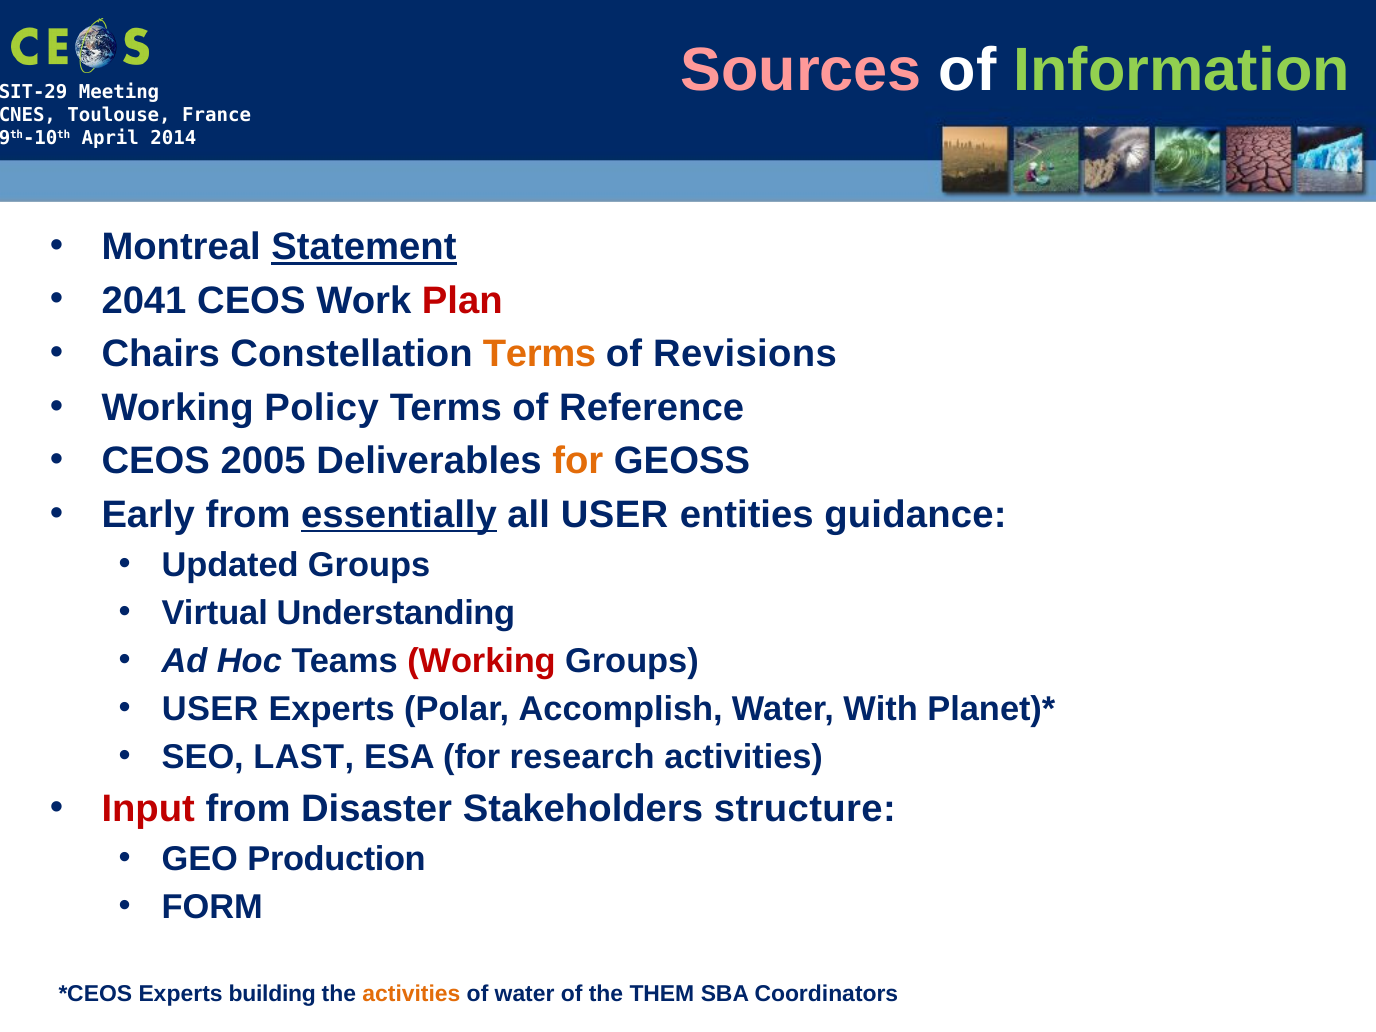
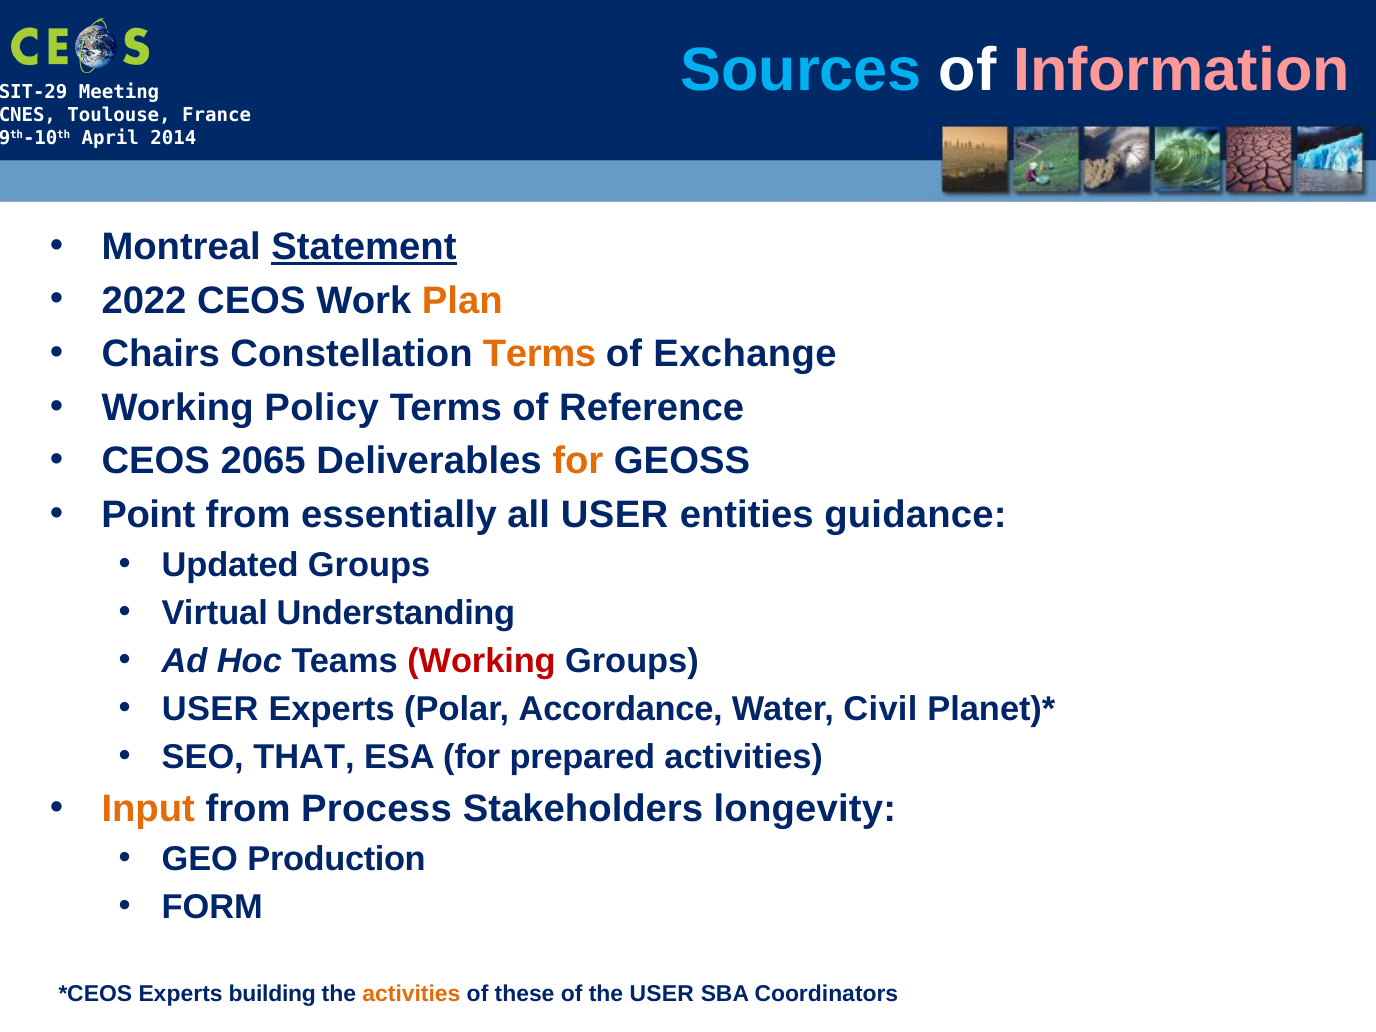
Sources colour: pink -> light blue
Information colour: light green -> pink
2041: 2041 -> 2022
Plan colour: red -> orange
Revisions: Revisions -> Exchange
2005: 2005 -> 2065
Early: Early -> Point
essentially underline: present -> none
Accomplish: Accomplish -> Accordance
With: With -> Civil
LAST: LAST -> THAT
research: research -> prepared
Input colour: red -> orange
Disaster: Disaster -> Process
structure: structure -> longevity
of water: water -> these
the THEM: THEM -> USER
